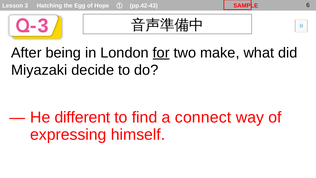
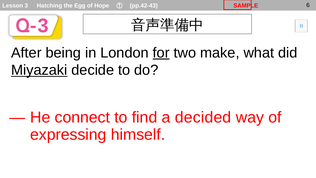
Miyazaki underline: none -> present
different: different -> connect
connect: connect -> decided
